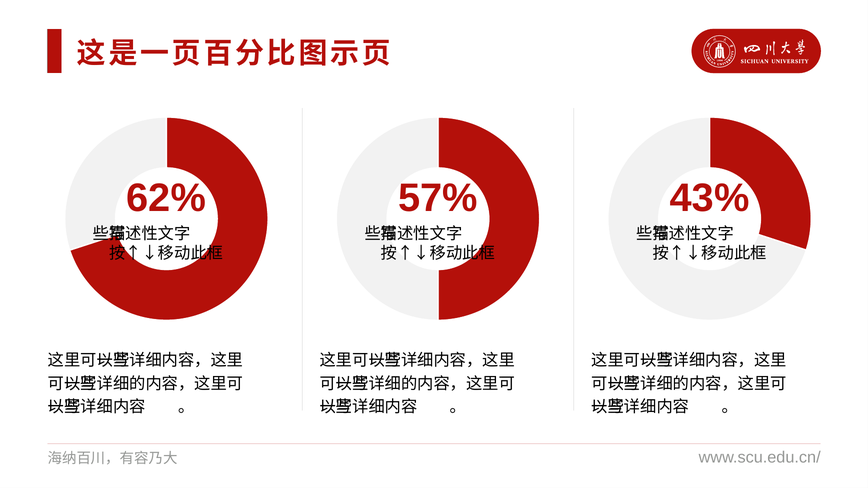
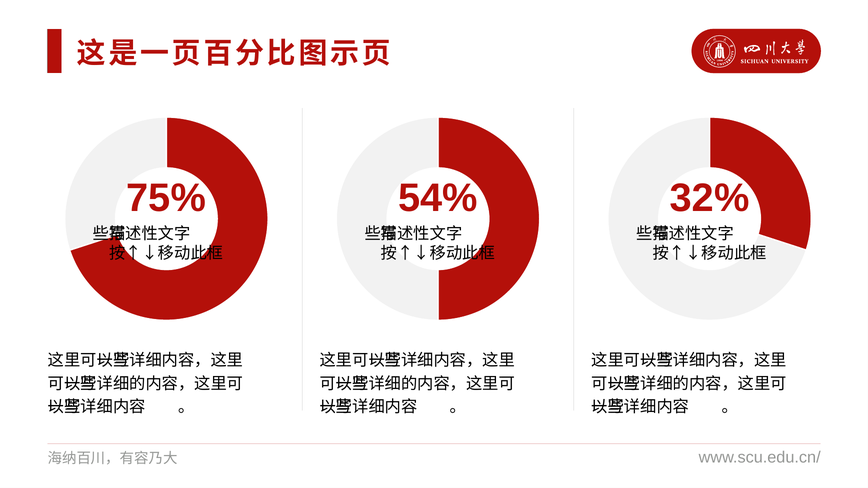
62%: 62% -> 75%
57%: 57% -> 54%
43%: 43% -> 32%
